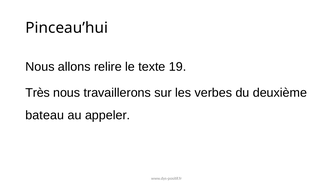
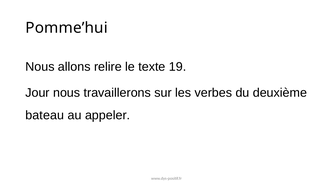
Pinceau’hui: Pinceau’hui -> Pomme’hui
Très: Très -> Jour
